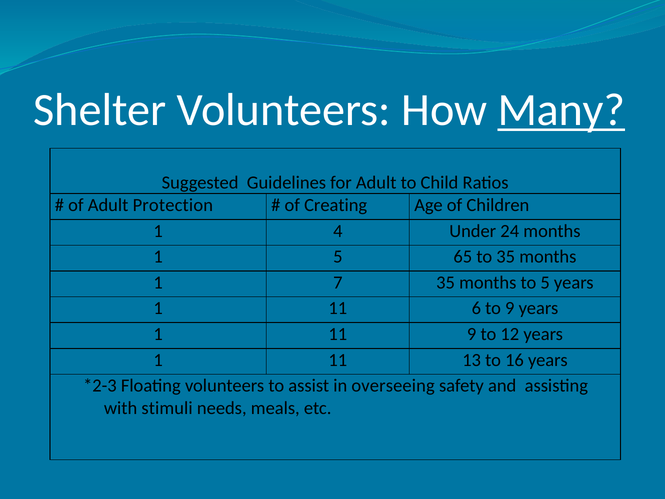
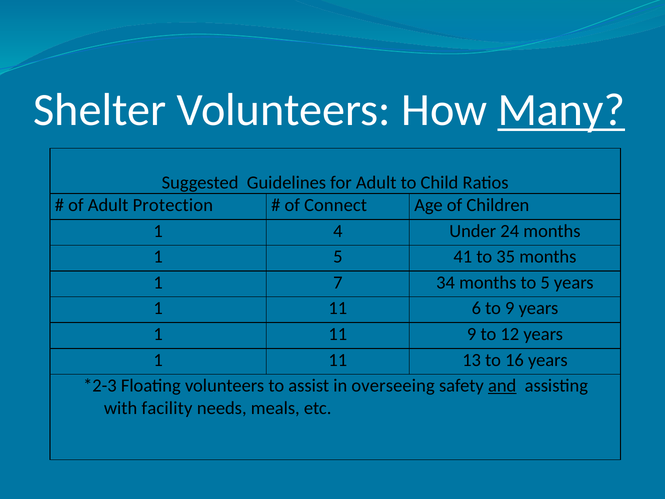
Creating: Creating -> Connect
65: 65 -> 41
7 35: 35 -> 34
and underline: none -> present
stimuli: stimuli -> facility
